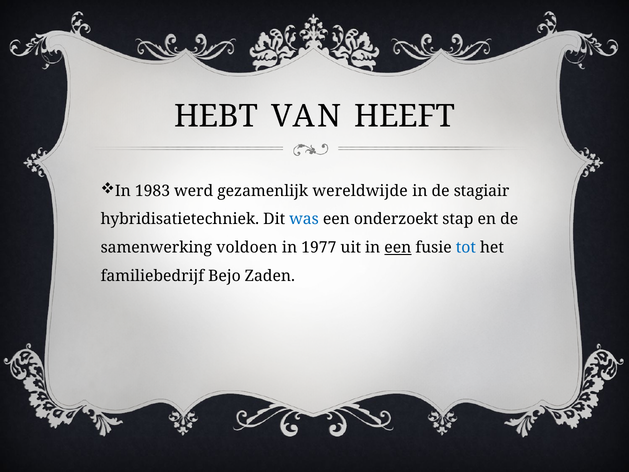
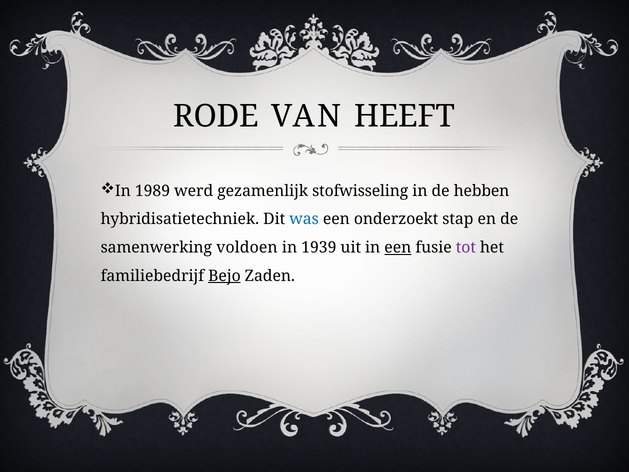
HEBT: HEBT -> RODE
1983: 1983 -> 1989
wereldwijde: wereldwijde -> stofwisseling
stagiair: stagiair -> hebben
1977: 1977 -> 1939
tot colour: blue -> purple
Bejo underline: none -> present
